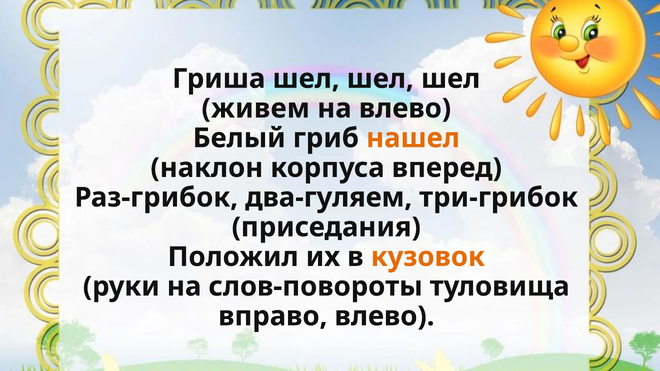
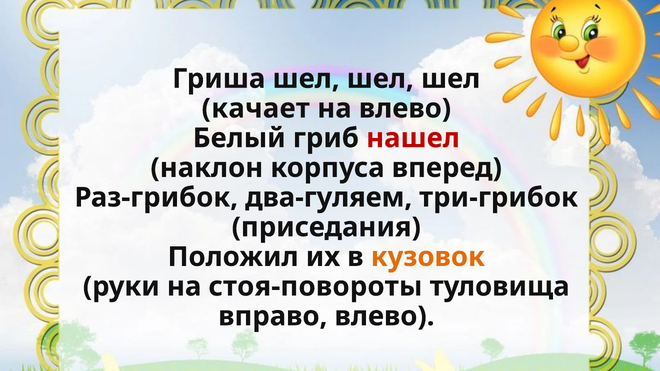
живем: живем -> качает
нашел colour: orange -> red
слов-повороты: слов-повороты -> стоя-повороты
